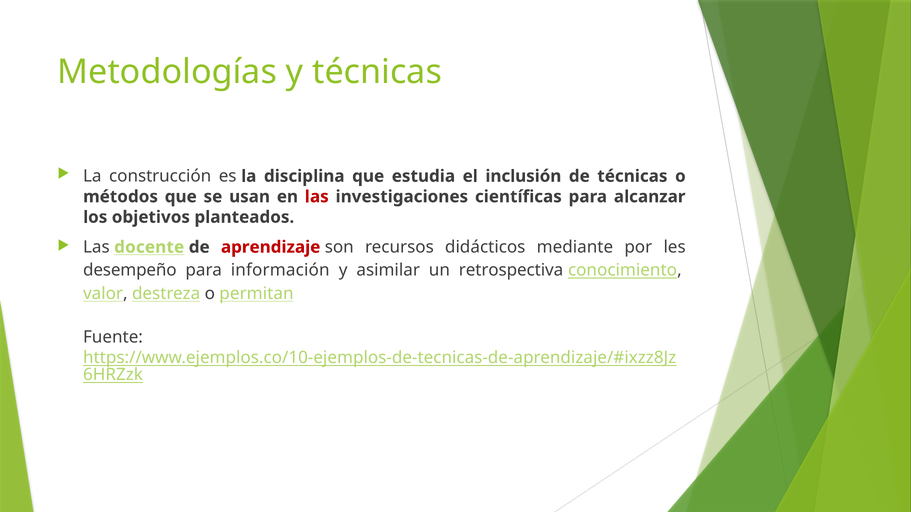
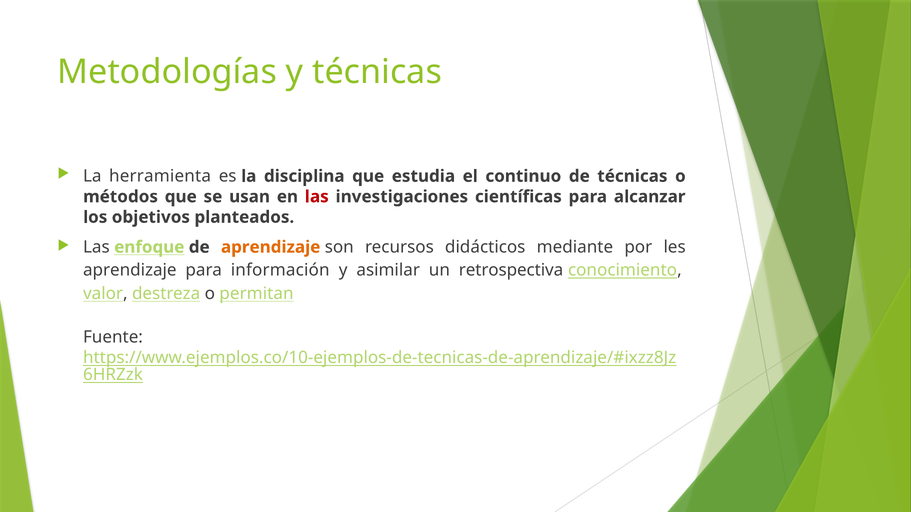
construcción: construcción -> herramienta
inclusión: inclusión -> continuo
docente: docente -> enfoque
aprendizaje at (271, 247) colour: red -> orange
desempeño at (130, 271): desempeño -> aprendizaje
